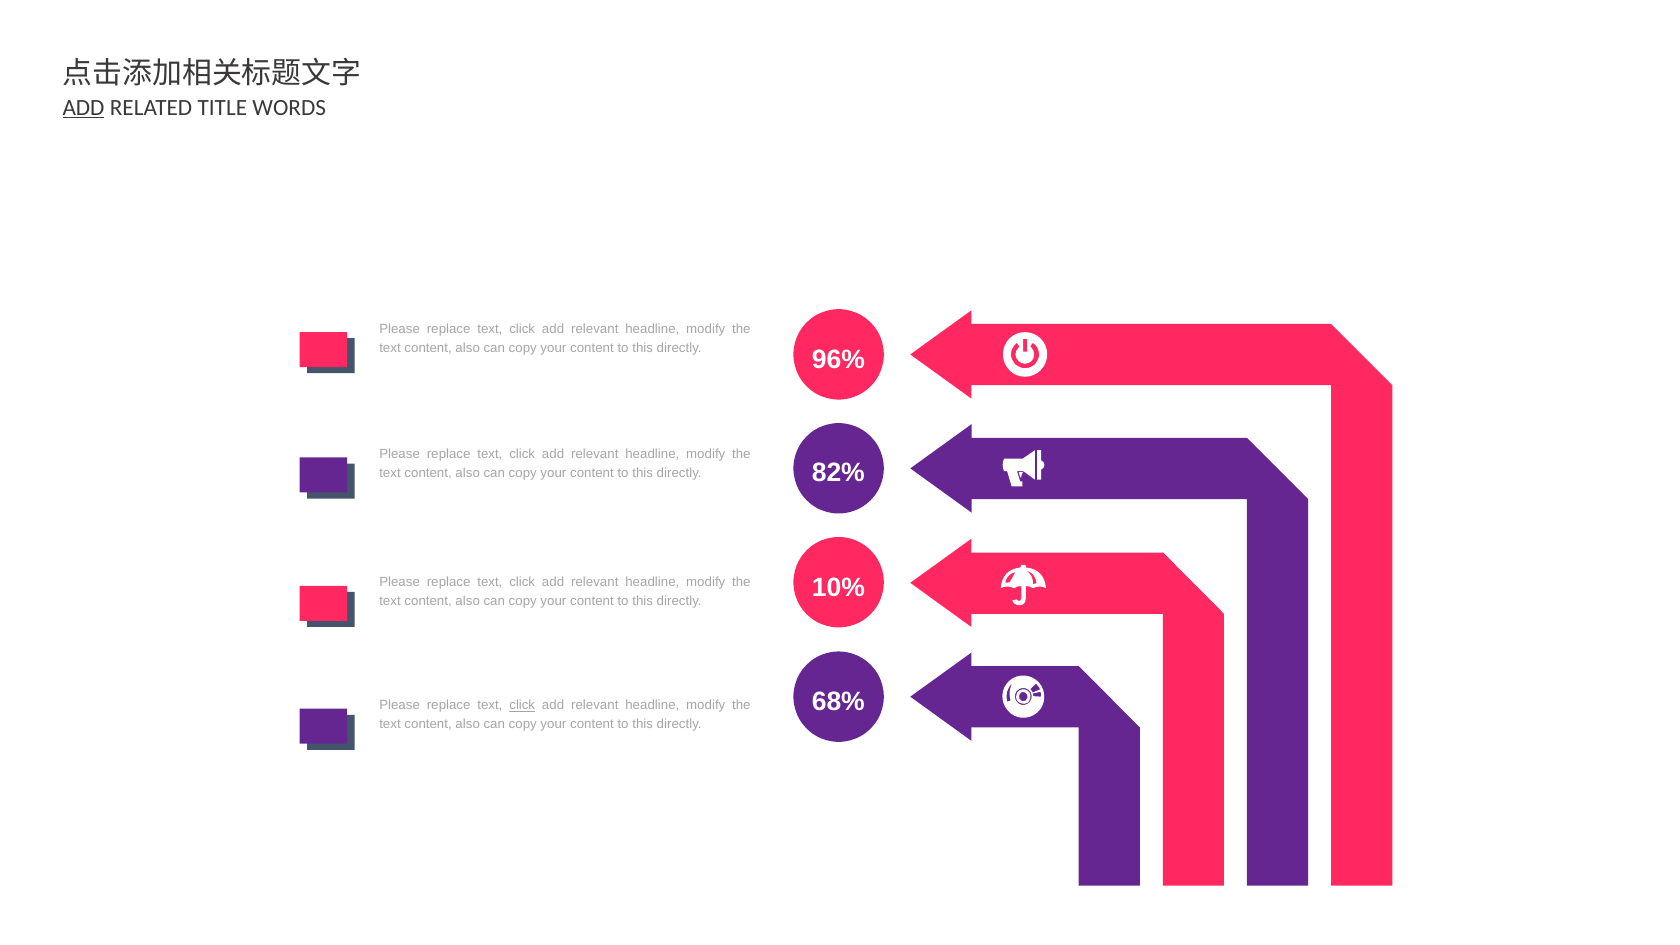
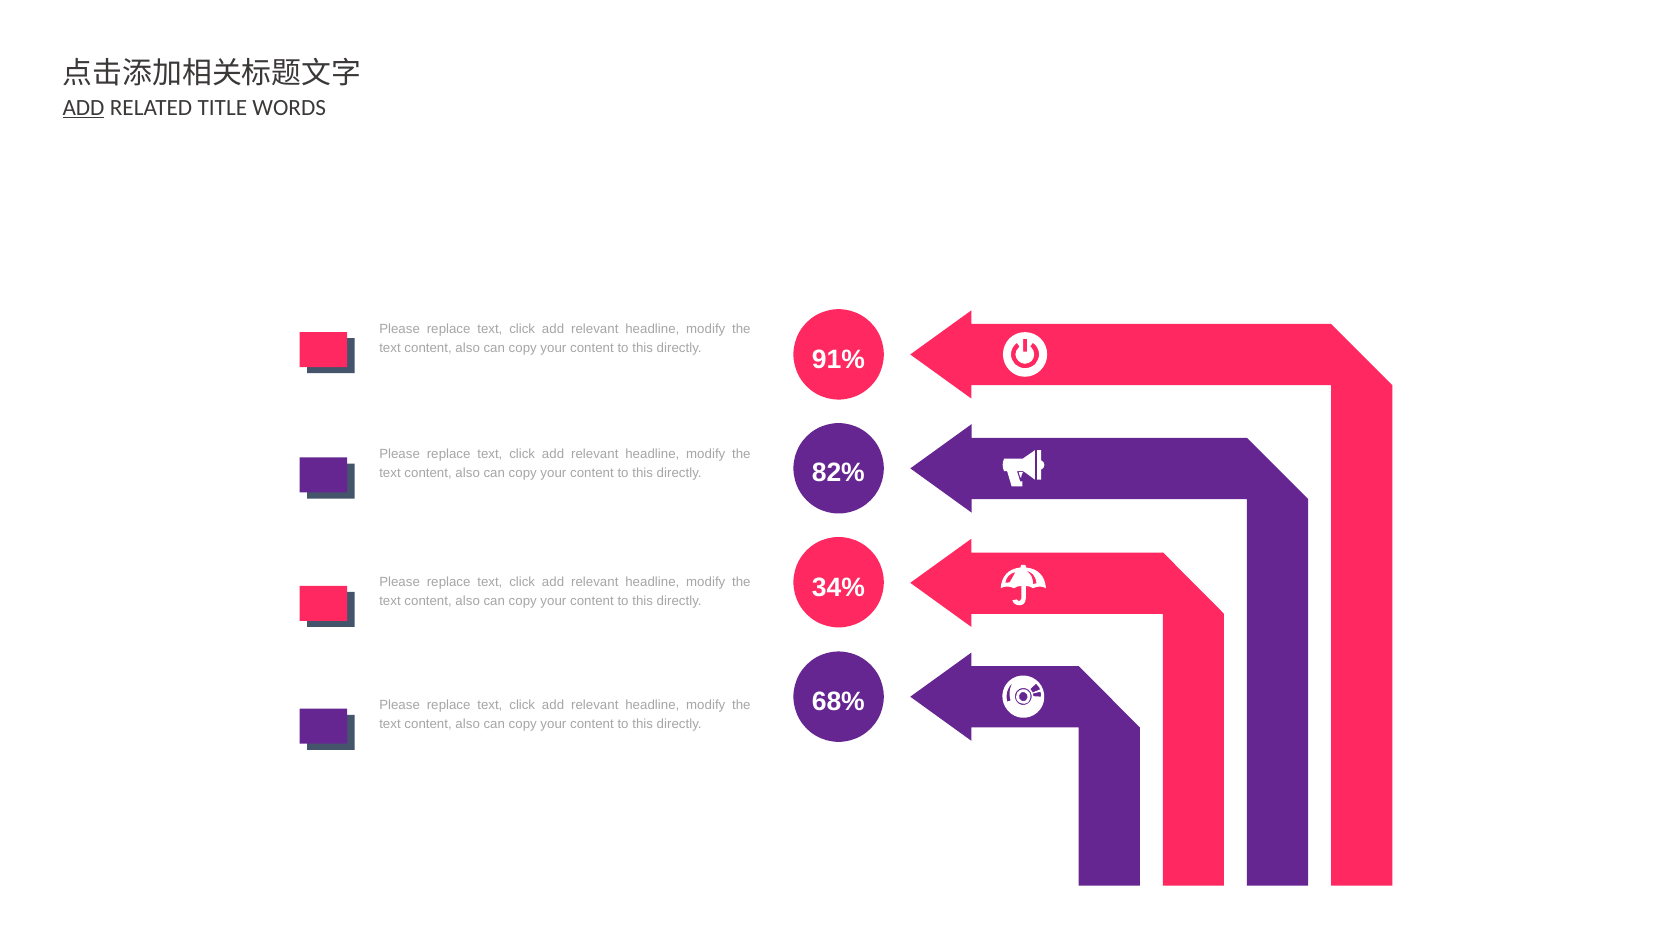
96%: 96% -> 91%
10%: 10% -> 34%
click at (522, 705) underline: present -> none
